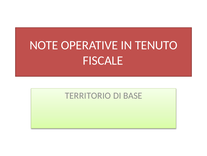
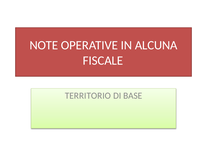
TENUTO: TENUTO -> ALCUNA
